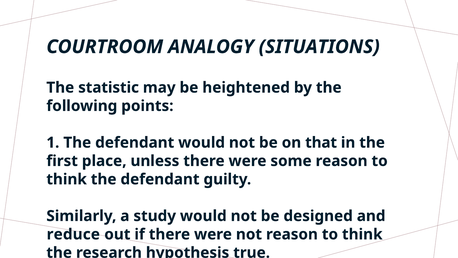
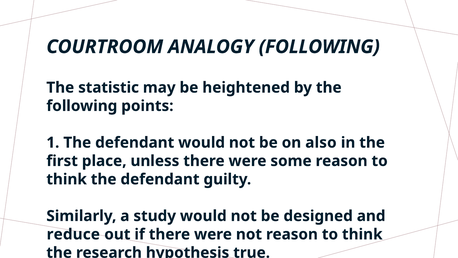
ANALOGY SITUATIONS: SITUATIONS -> FOLLOWING
that: that -> also
